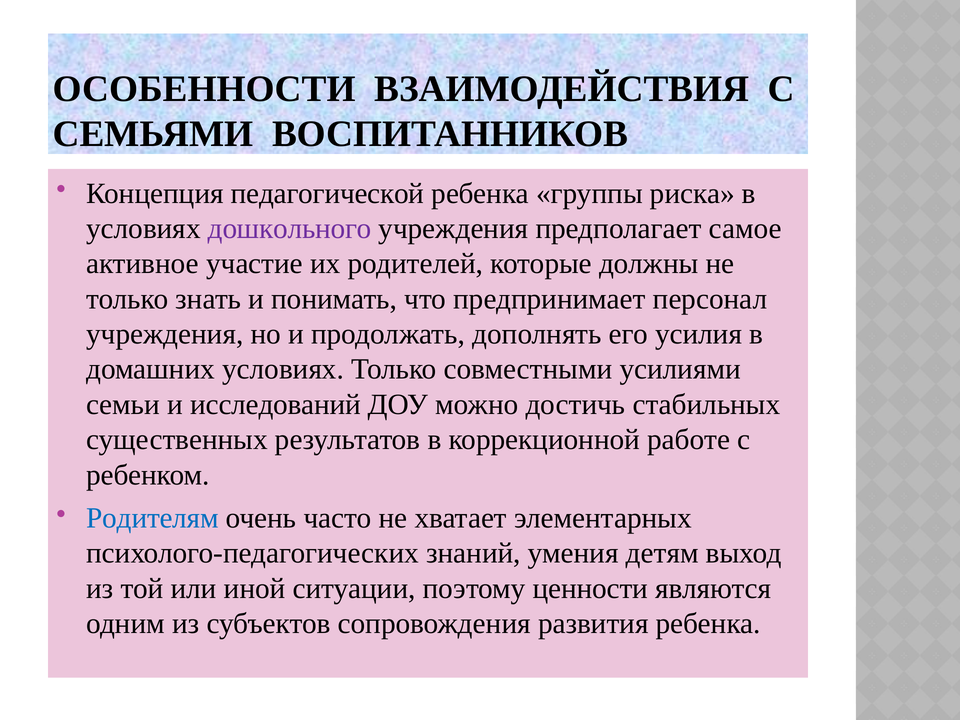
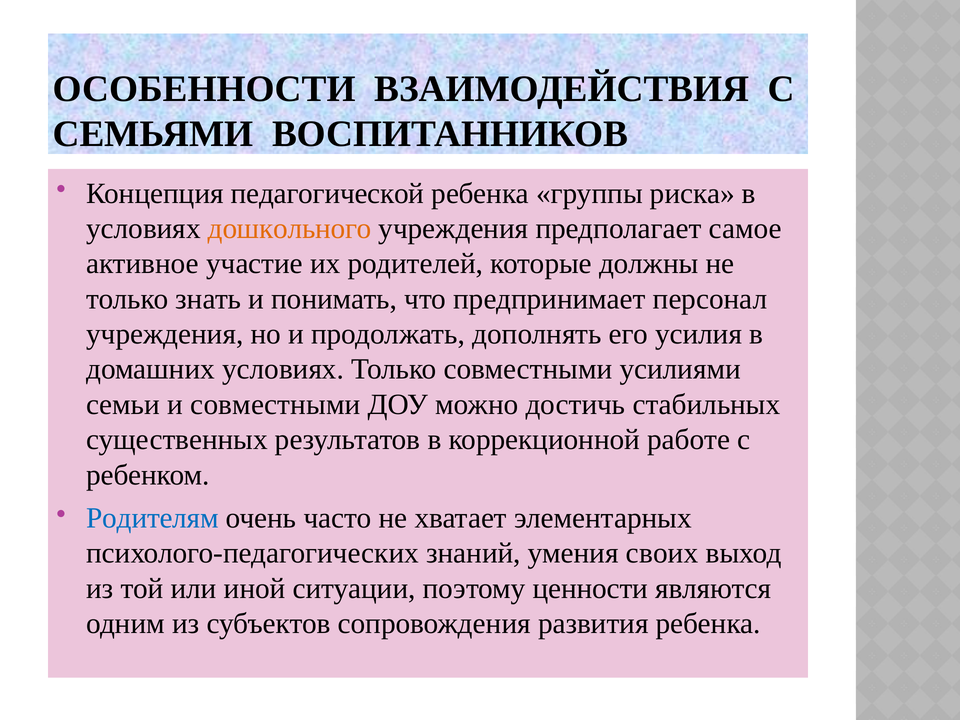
дошкольного colour: purple -> orange
и исследований: исследований -> совместными
детям: детям -> своих
